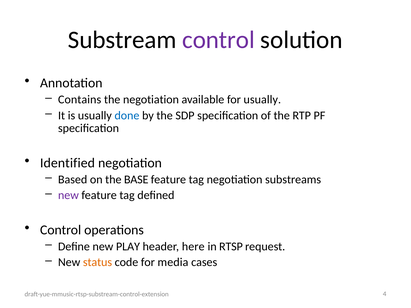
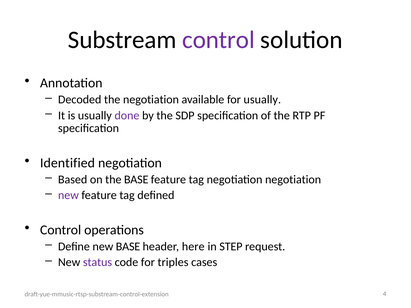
Contains: Contains -> Decoded
done colour: blue -> purple
negotiation substreams: substreams -> negotiation
new PLAY: PLAY -> BASE
RTSP: RTSP -> STEP
status colour: orange -> purple
media: media -> triples
